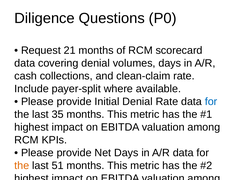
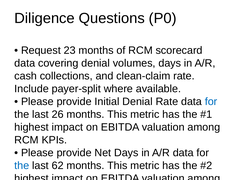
21: 21 -> 23
35: 35 -> 26
the at (22, 166) colour: orange -> blue
51: 51 -> 62
